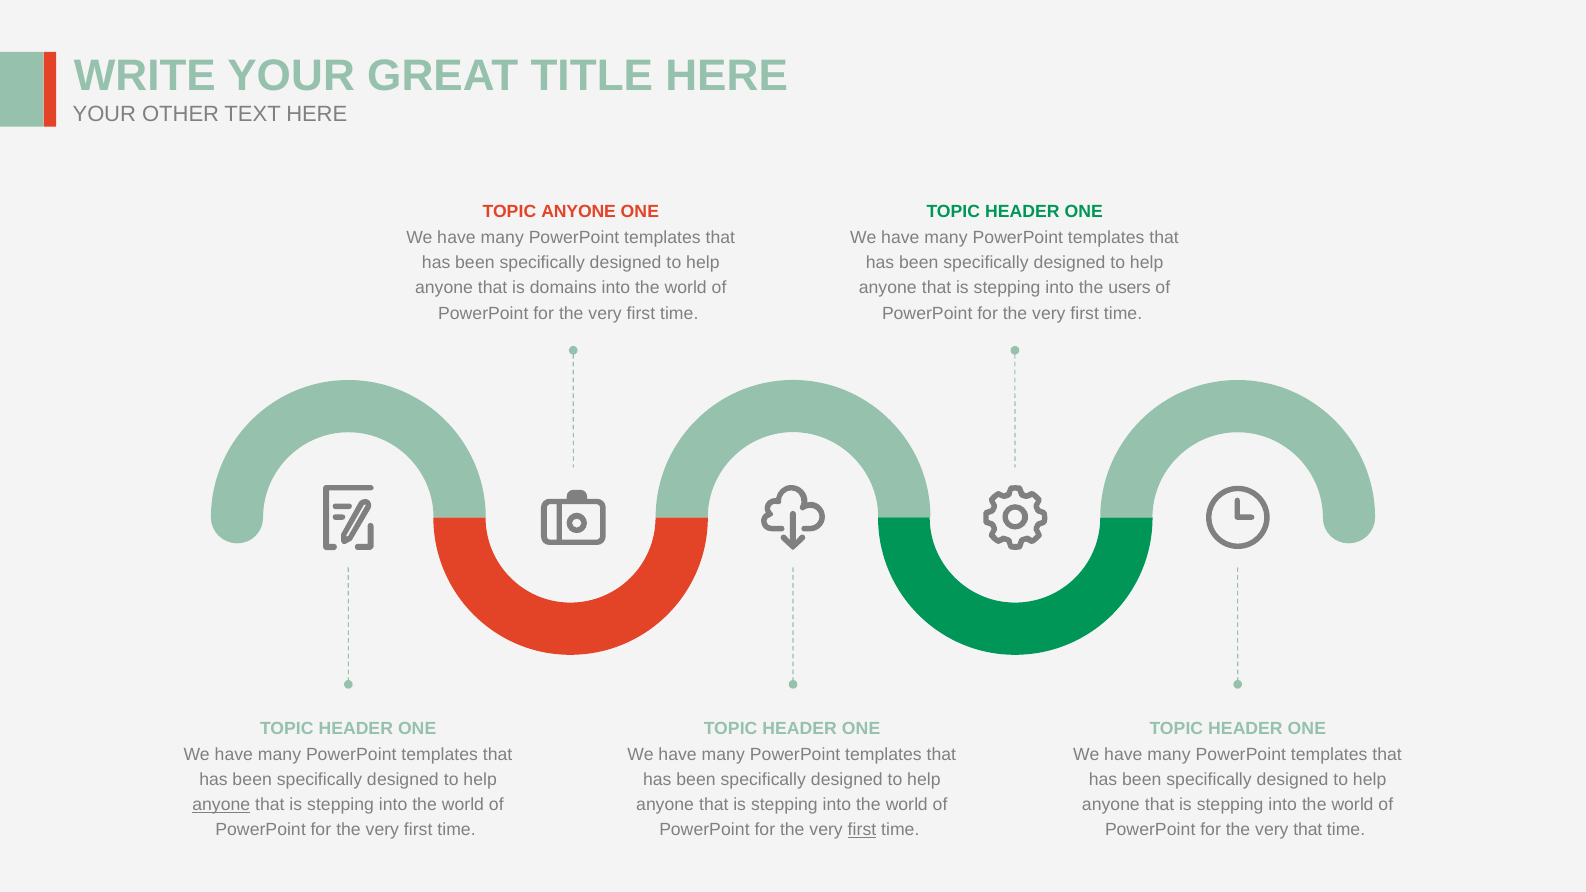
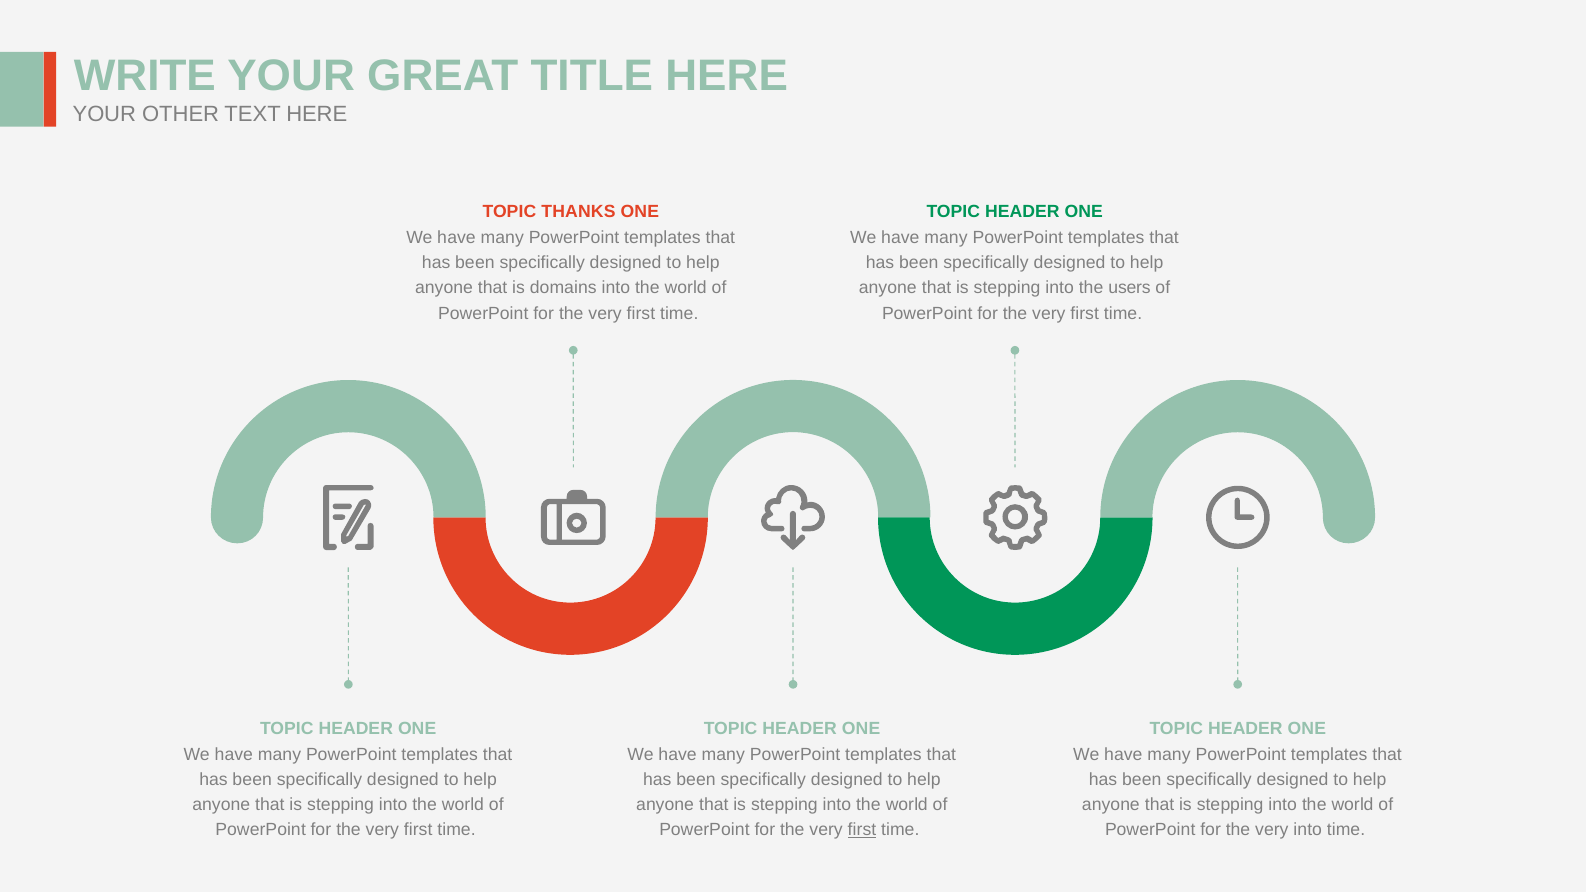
TOPIC ANYONE: ANYONE -> THANKS
anyone at (221, 805) underline: present -> none
very that: that -> into
